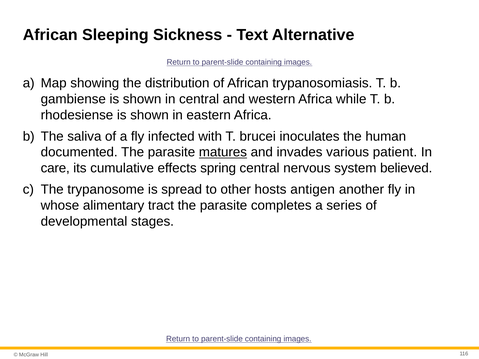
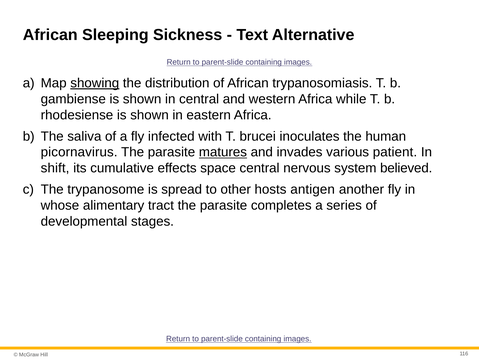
showing underline: none -> present
documented: documented -> picornavirus
care: care -> shift
spring: spring -> space
